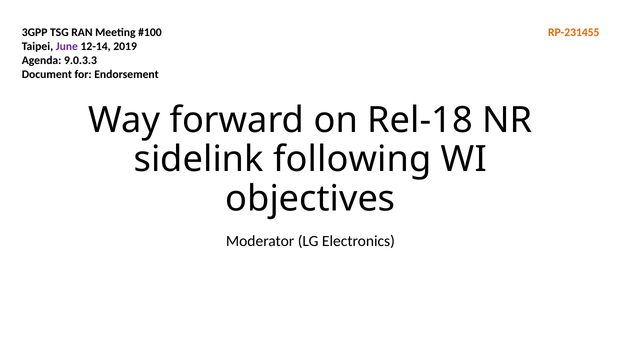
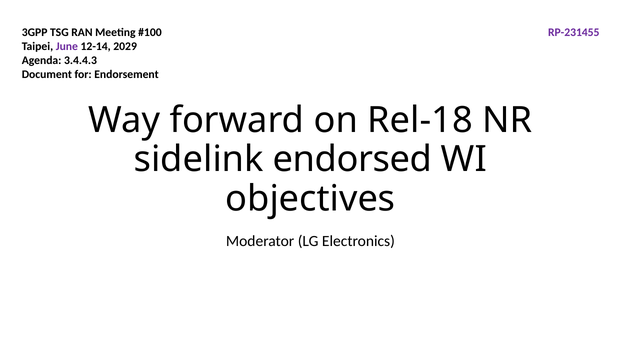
RP-231455 colour: orange -> purple
2019: 2019 -> 2029
9.0.3.3: 9.0.3.3 -> 3.4.4.3
following: following -> endorsed
